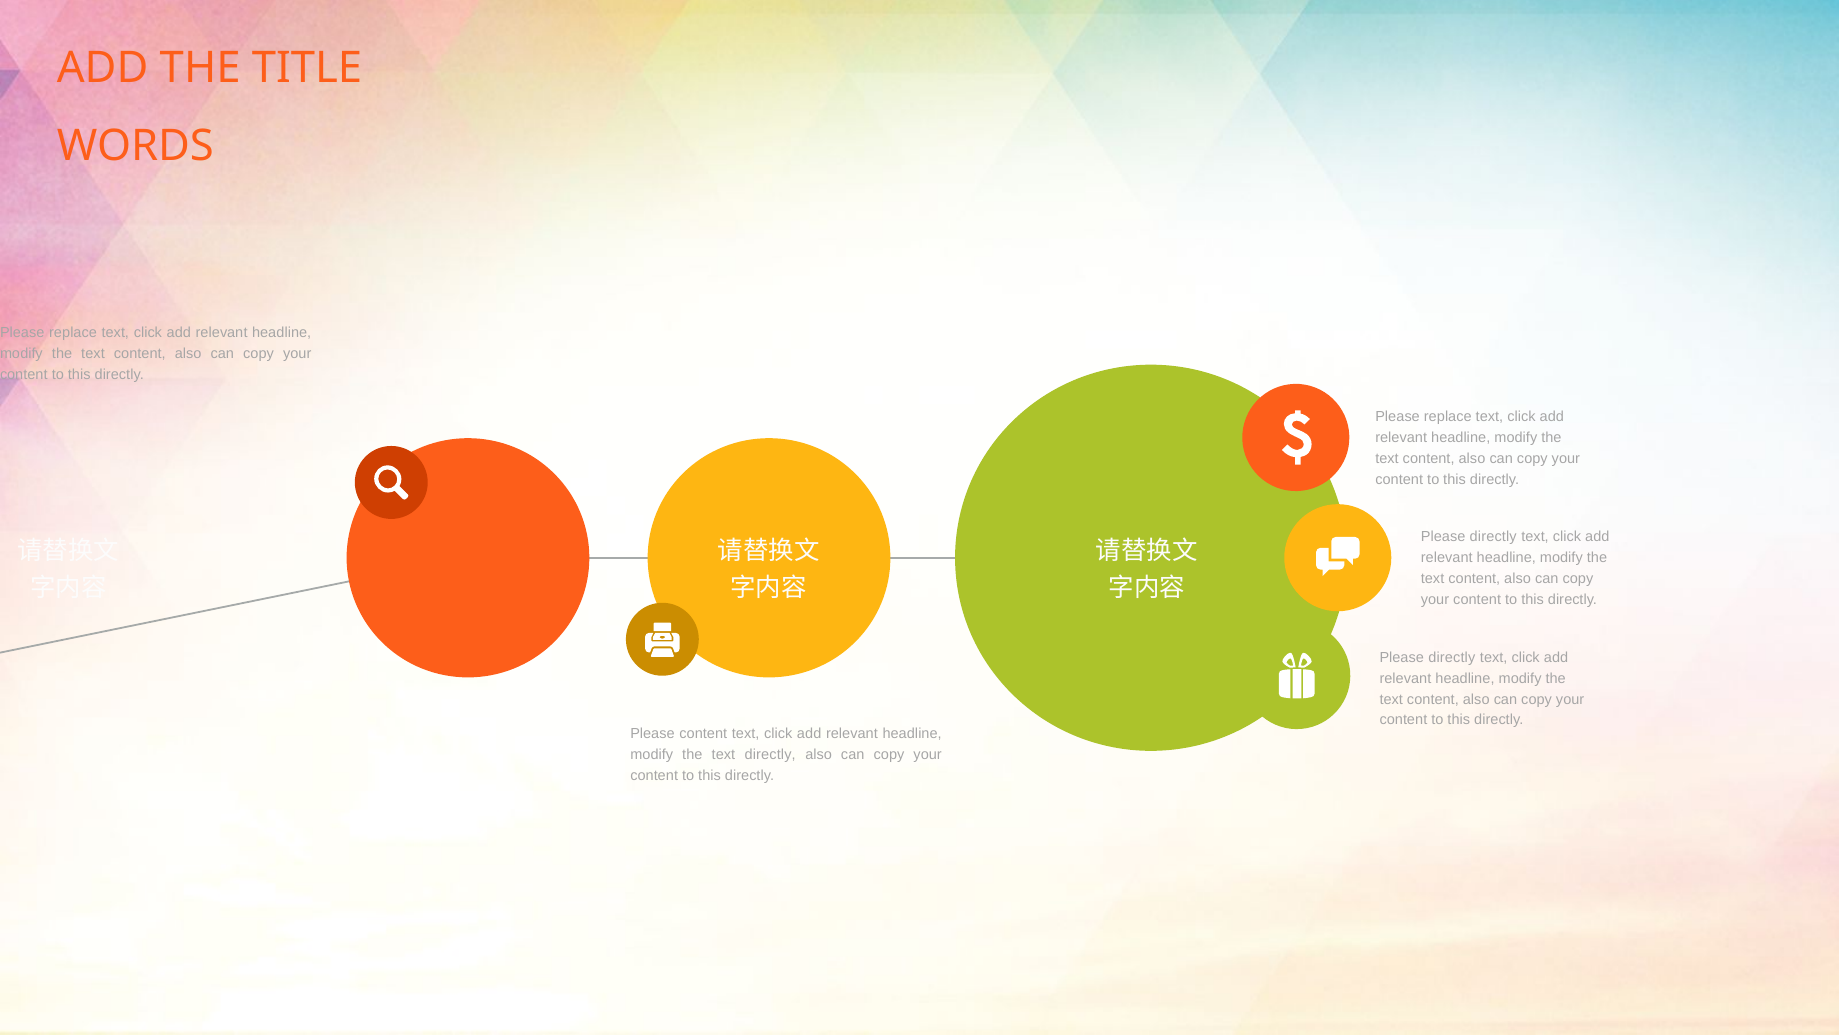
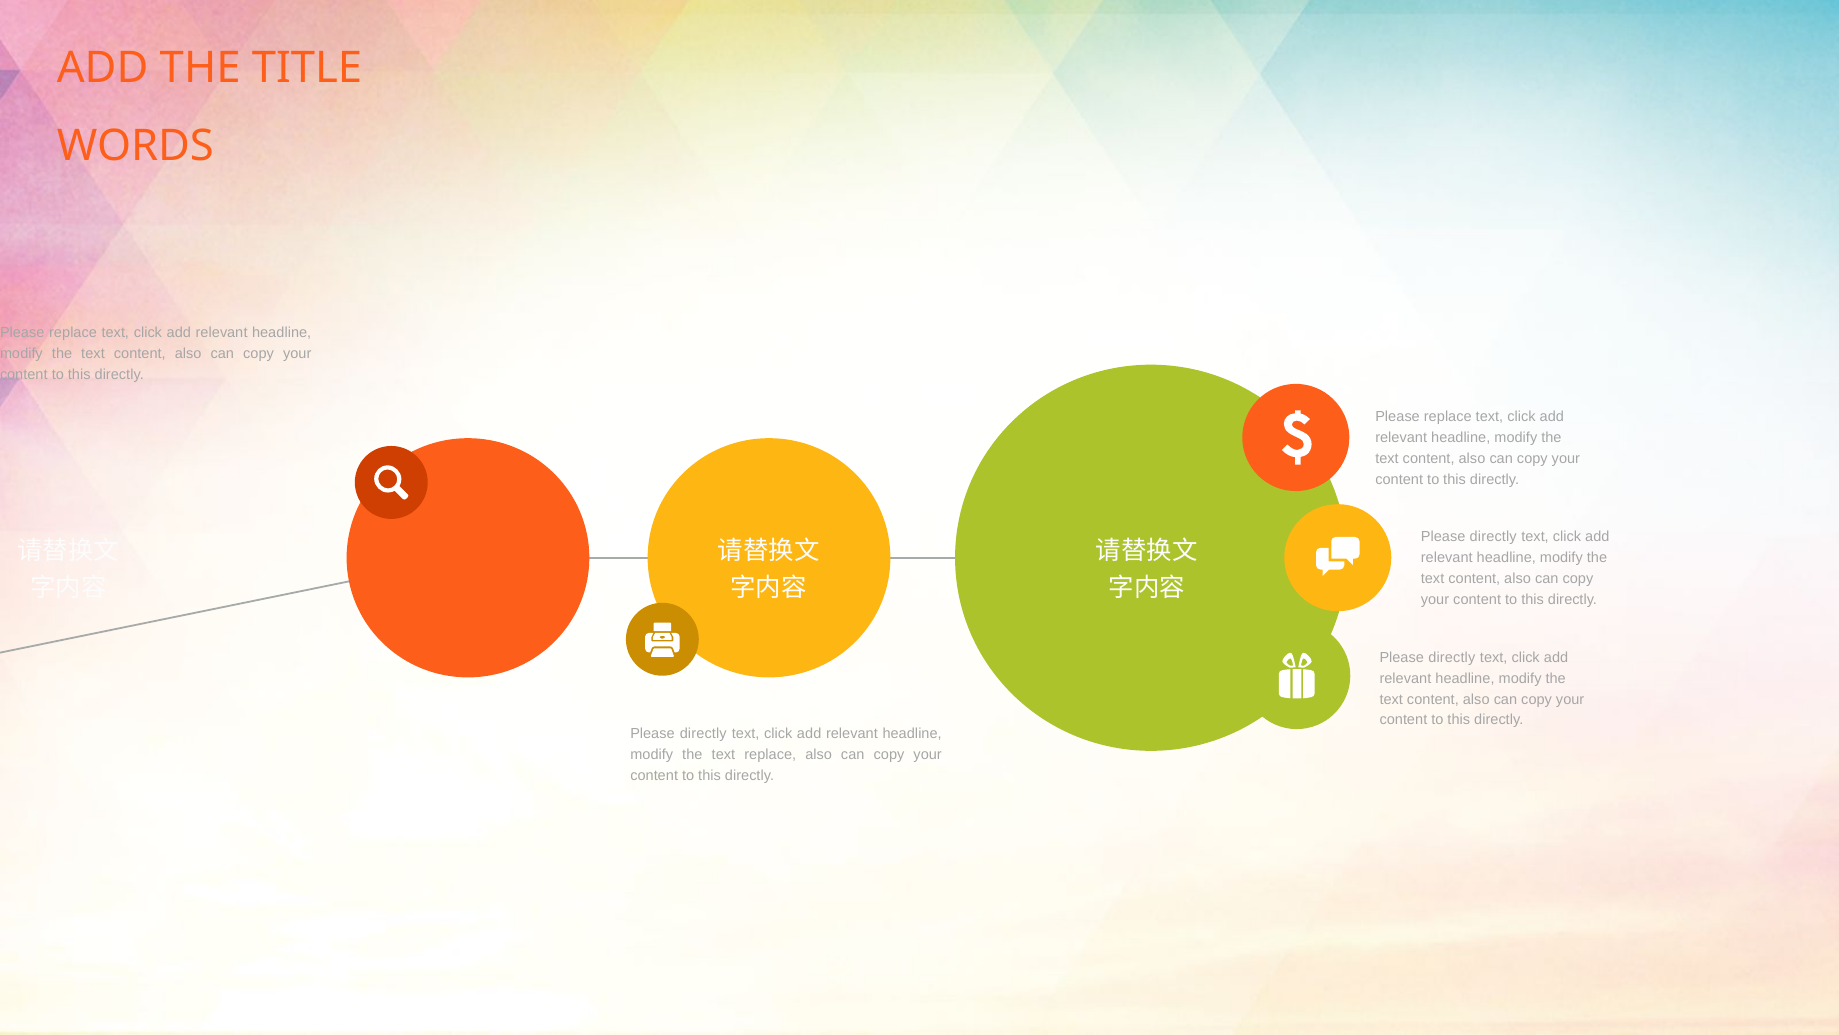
content at (703, 733): content -> directly
text directly: directly -> replace
